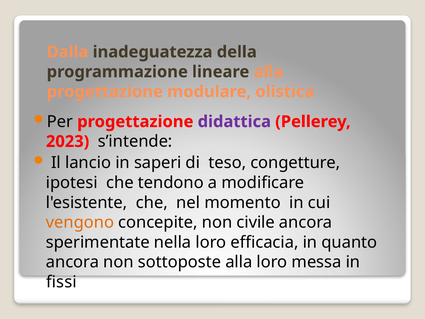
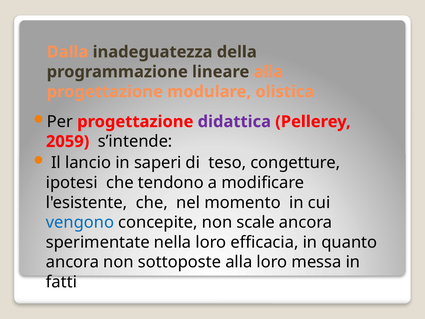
2023: 2023 -> 2059
vengono colour: orange -> blue
civile: civile -> scale
fissi: fissi -> fatti
